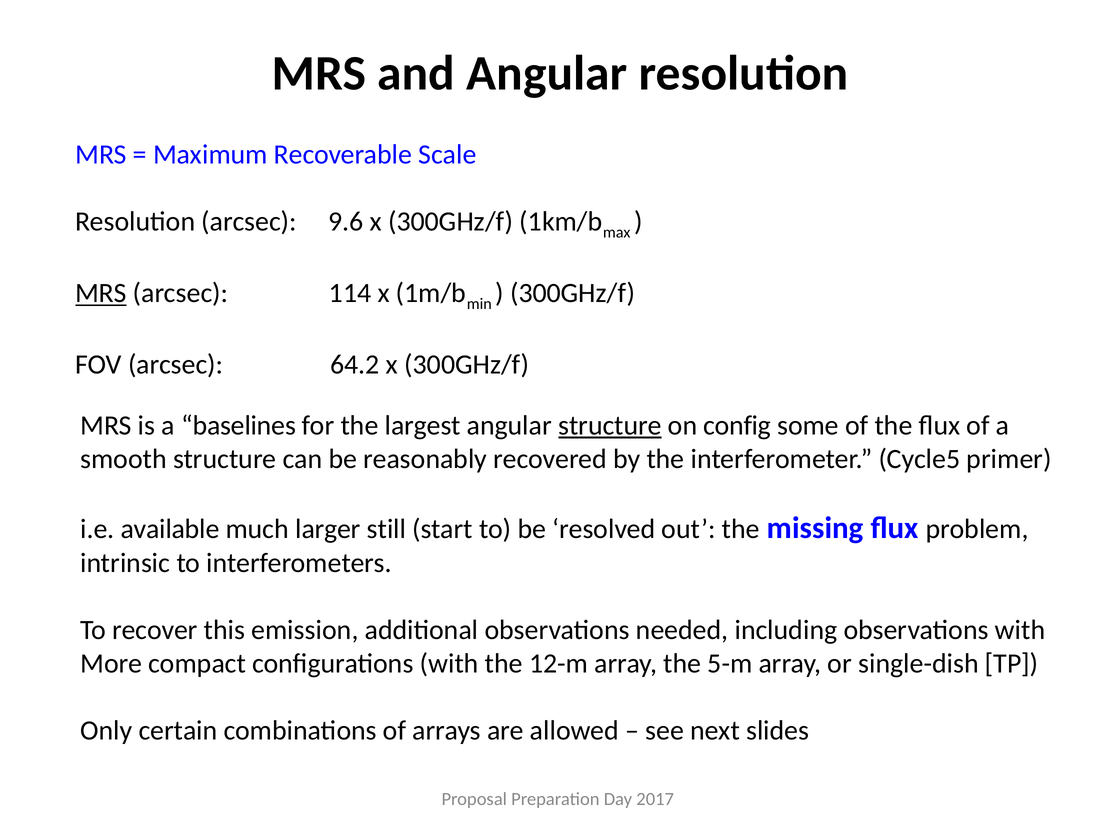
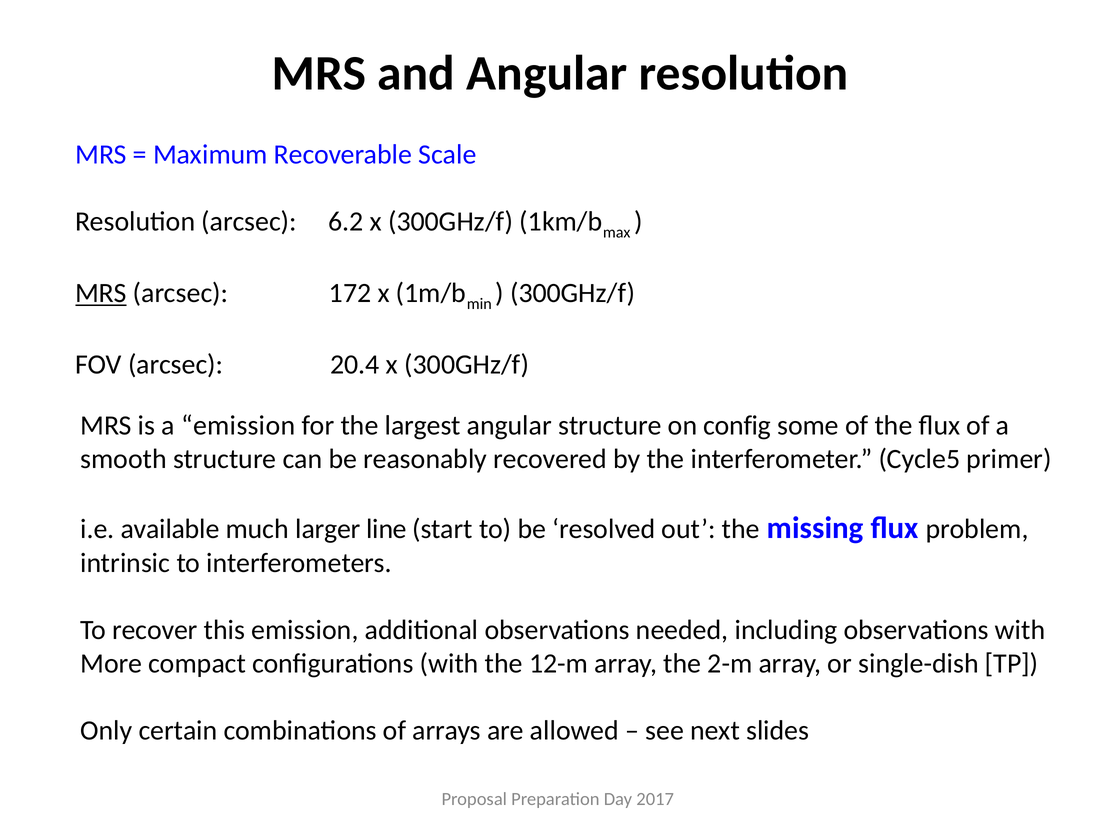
9.6: 9.6 -> 6.2
114: 114 -> 172
64.2: 64.2 -> 20.4
a baselines: baselines -> emission
structure at (610, 425) underline: present -> none
still: still -> line
5-m: 5-m -> 2-m
